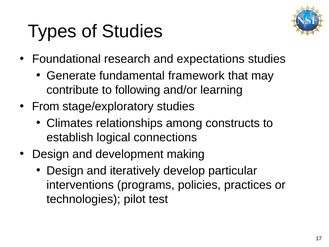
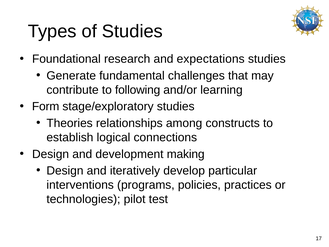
framework: framework -> challenges
From: From -> Form
Climates: Climates -> Theories
